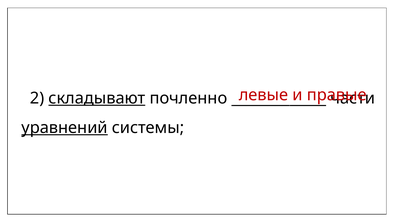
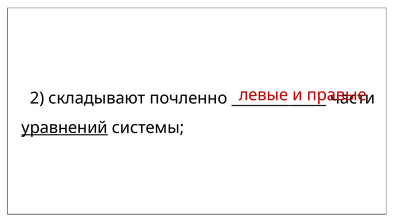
складывают underline: present -> none
